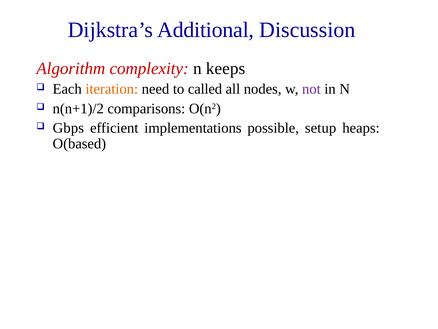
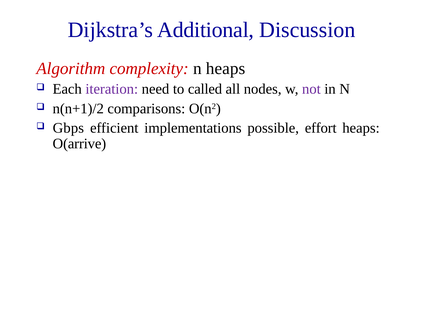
n keeps: keeps -> heaps
iteration colour: orange -> purple
setup: setup -> effort
O(based: O(based -> O(arrive
